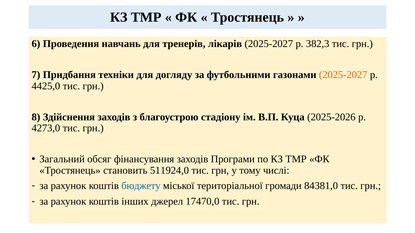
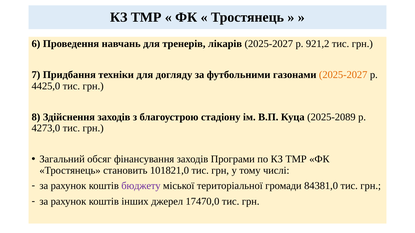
382,3: 382,3 -> 921,2
2025-2026: 2025-2026 -> 2025-2089
511924,0: 511924,0 -> 101821,0
бюджету colour: blue -> purple
